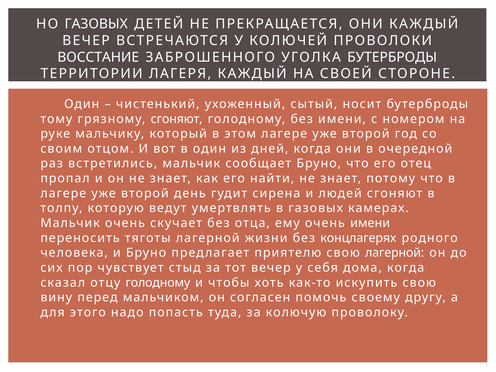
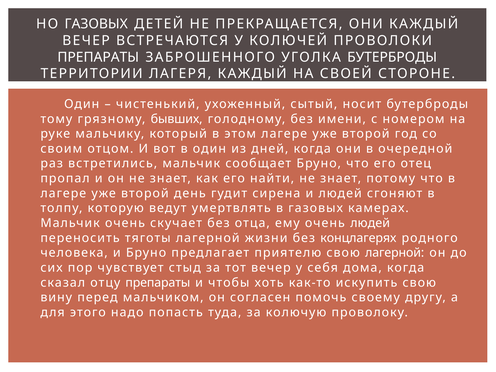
ВОССТАНИЕ at (98, 57): ВОССТАНИЕ -> ПРЕПАРАТЫ
грязному сгоняют: сгоняют -> бывших
очень имени: имени -> людей
отцу голодному: голодному -> препараты
